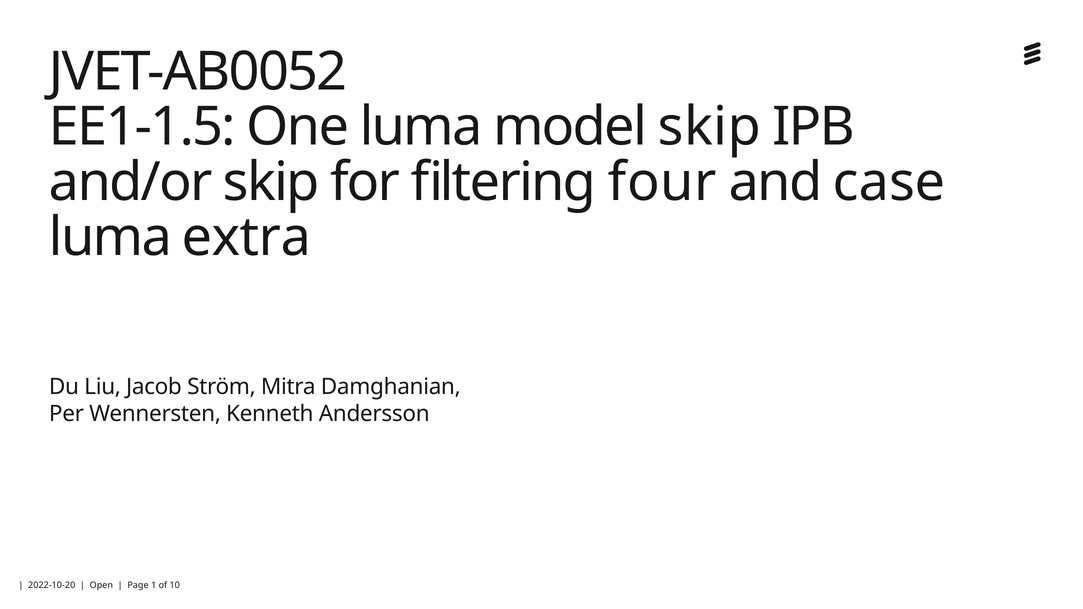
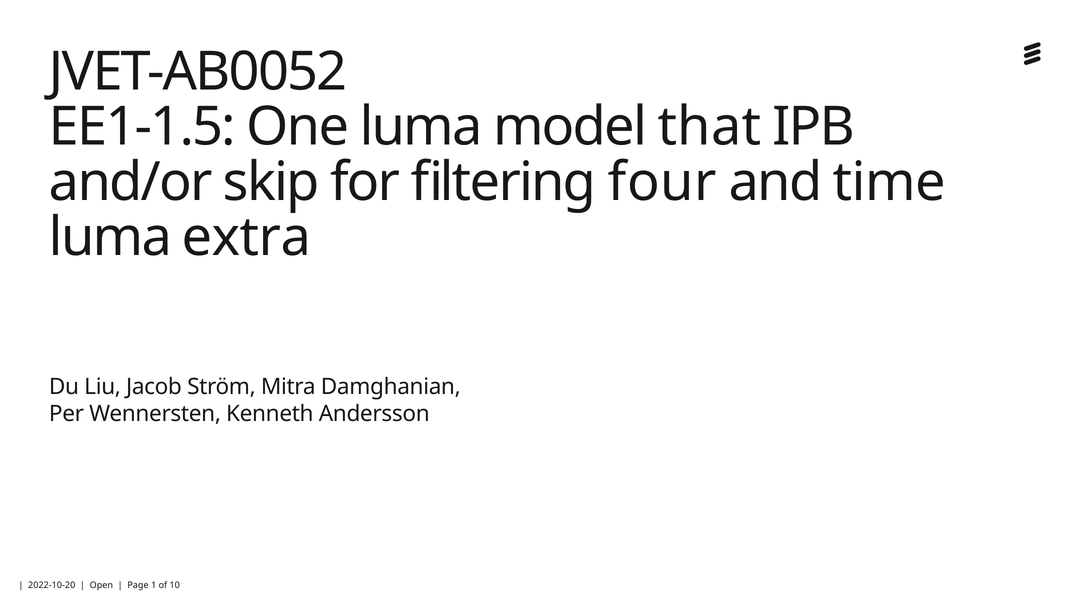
model skip: skip -> that
case: case -> time
